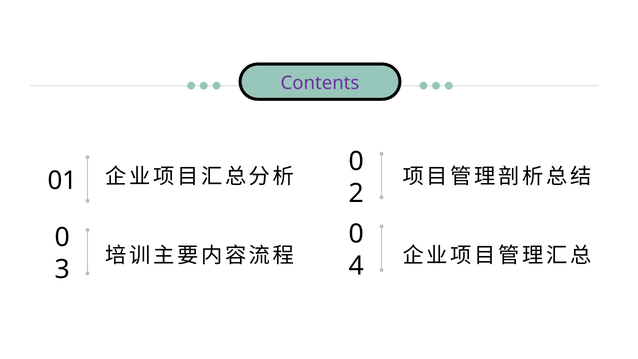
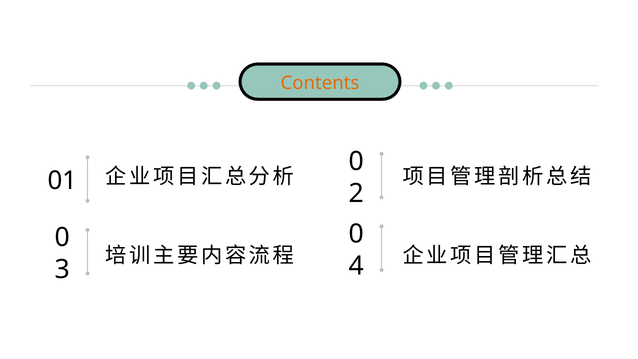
Contents colour: purple -> orange
